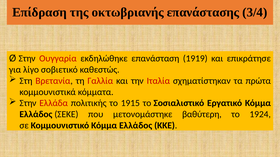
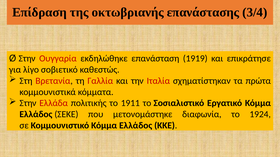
1915: 1915 -> 1911
βαθύτερη: βαθύτερη -> διαφωνία
